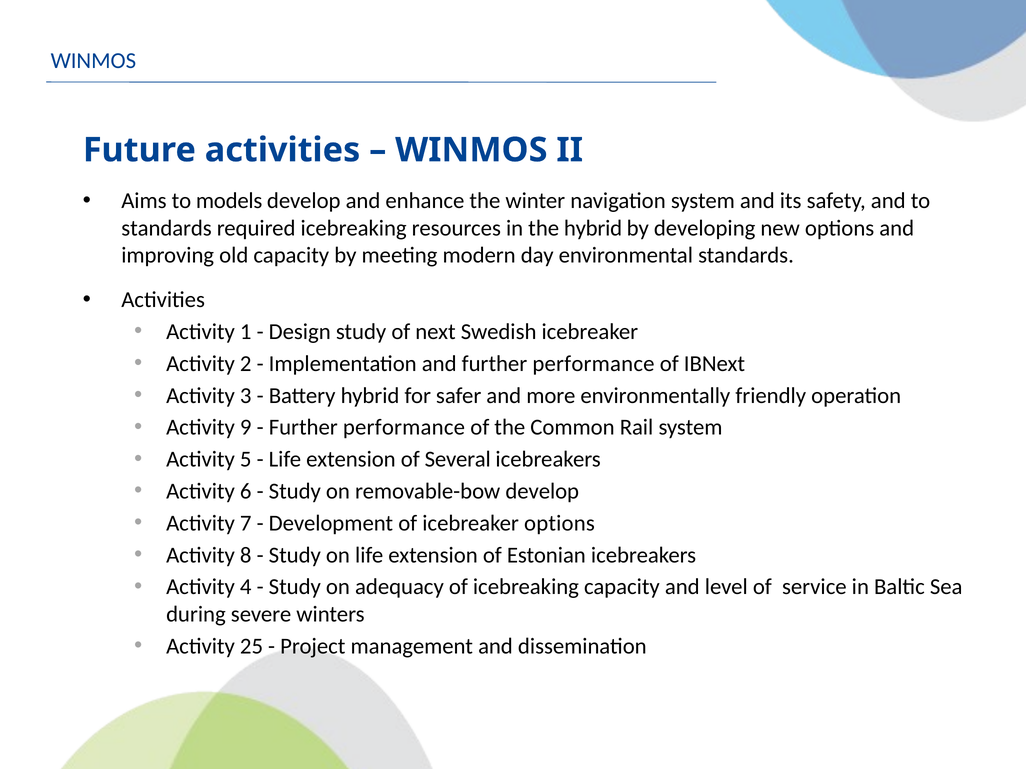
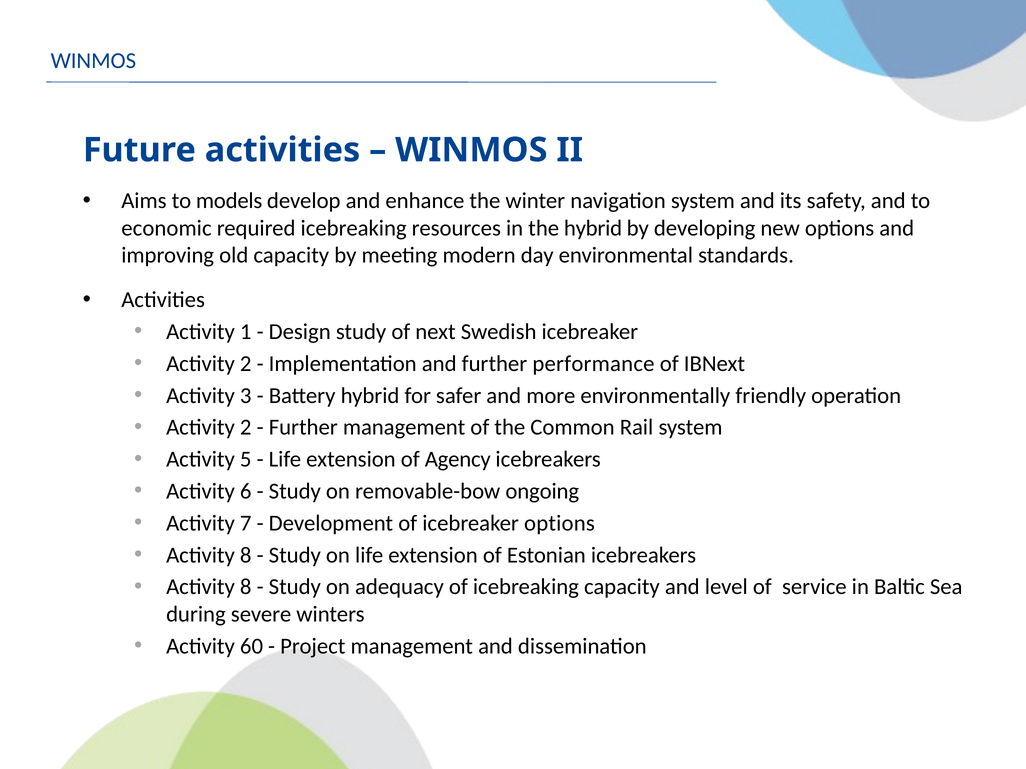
standards at (167, 228): standards -> economic
9 at (246, 428): 9 -> 2
performance at (404, 428): performance -> management
Several: Several -> Agency
removable-bow develop: develop -> ongoing
4 at (246, 587): 4 -> 8
25: 25 -> 60
